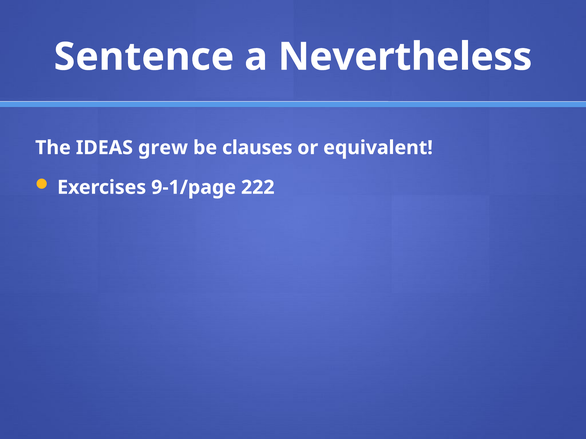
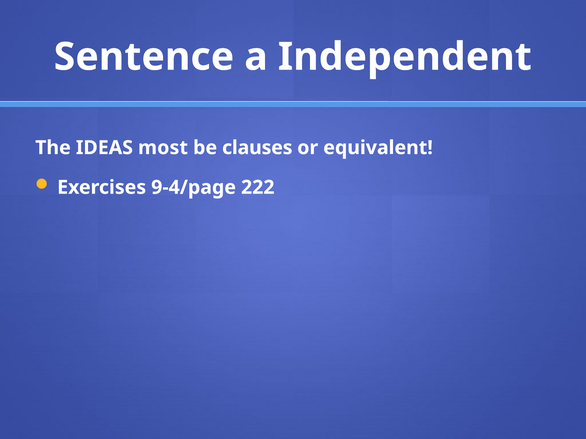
Nevertheless: Nevertheless -> Independent
grew: grew -> most
9-1/page: 9-1/page -> 9-4/page
